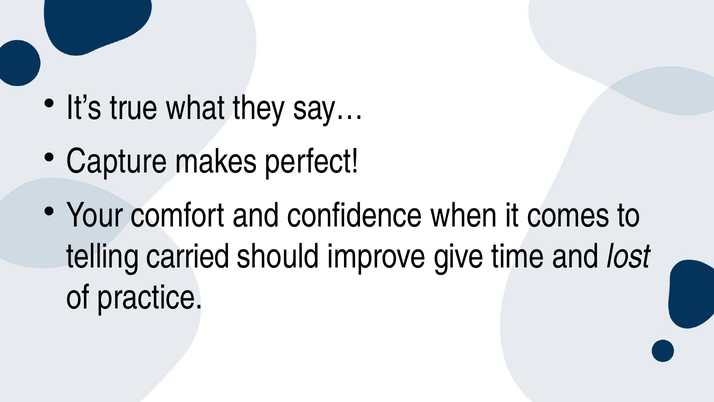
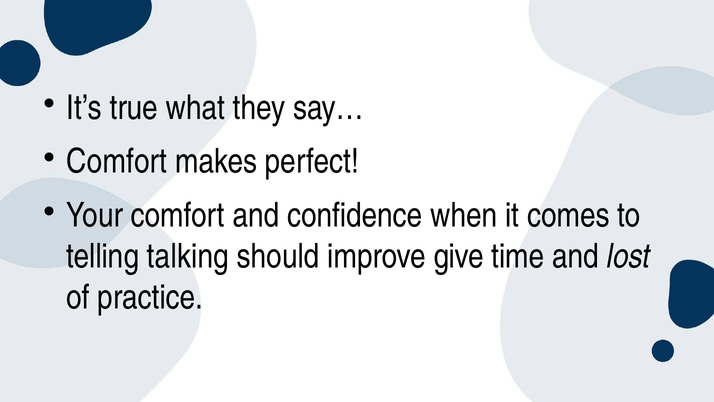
Capture at (117, 161): Capture -> Comfort
carried: carried -> talking
